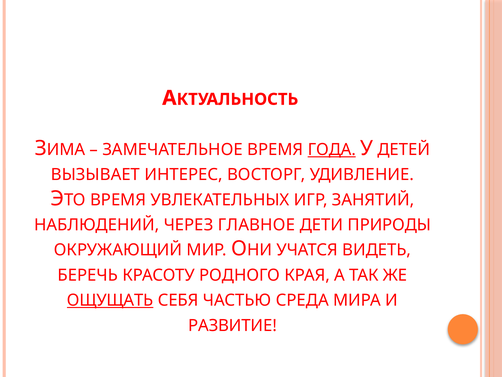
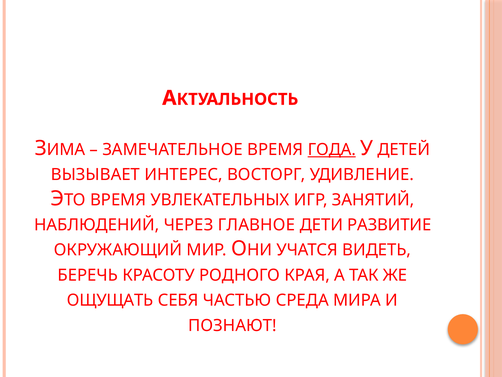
ПРИРОДЫ: ПРИРОДЫ -> РАЗВИТИЕ
ОЩУЩАТЬ underline: present -> none
РАЗВИТИЕ: РАЗВИТИЕ -> ПОЗНАЮТ
